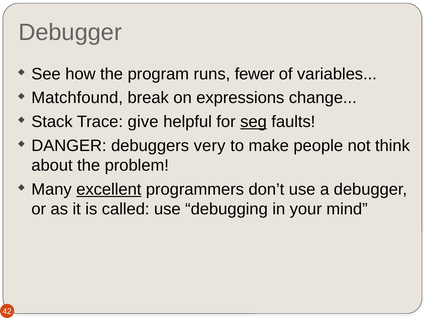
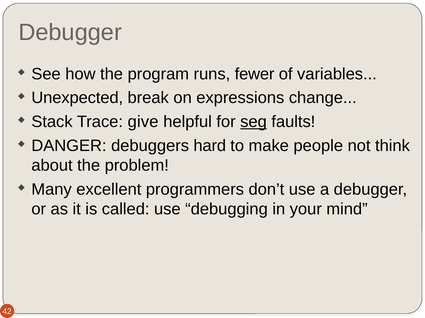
Matchfound: Matchfound -> Unexpected
very: very -> hard
excellent underline: present -> none
